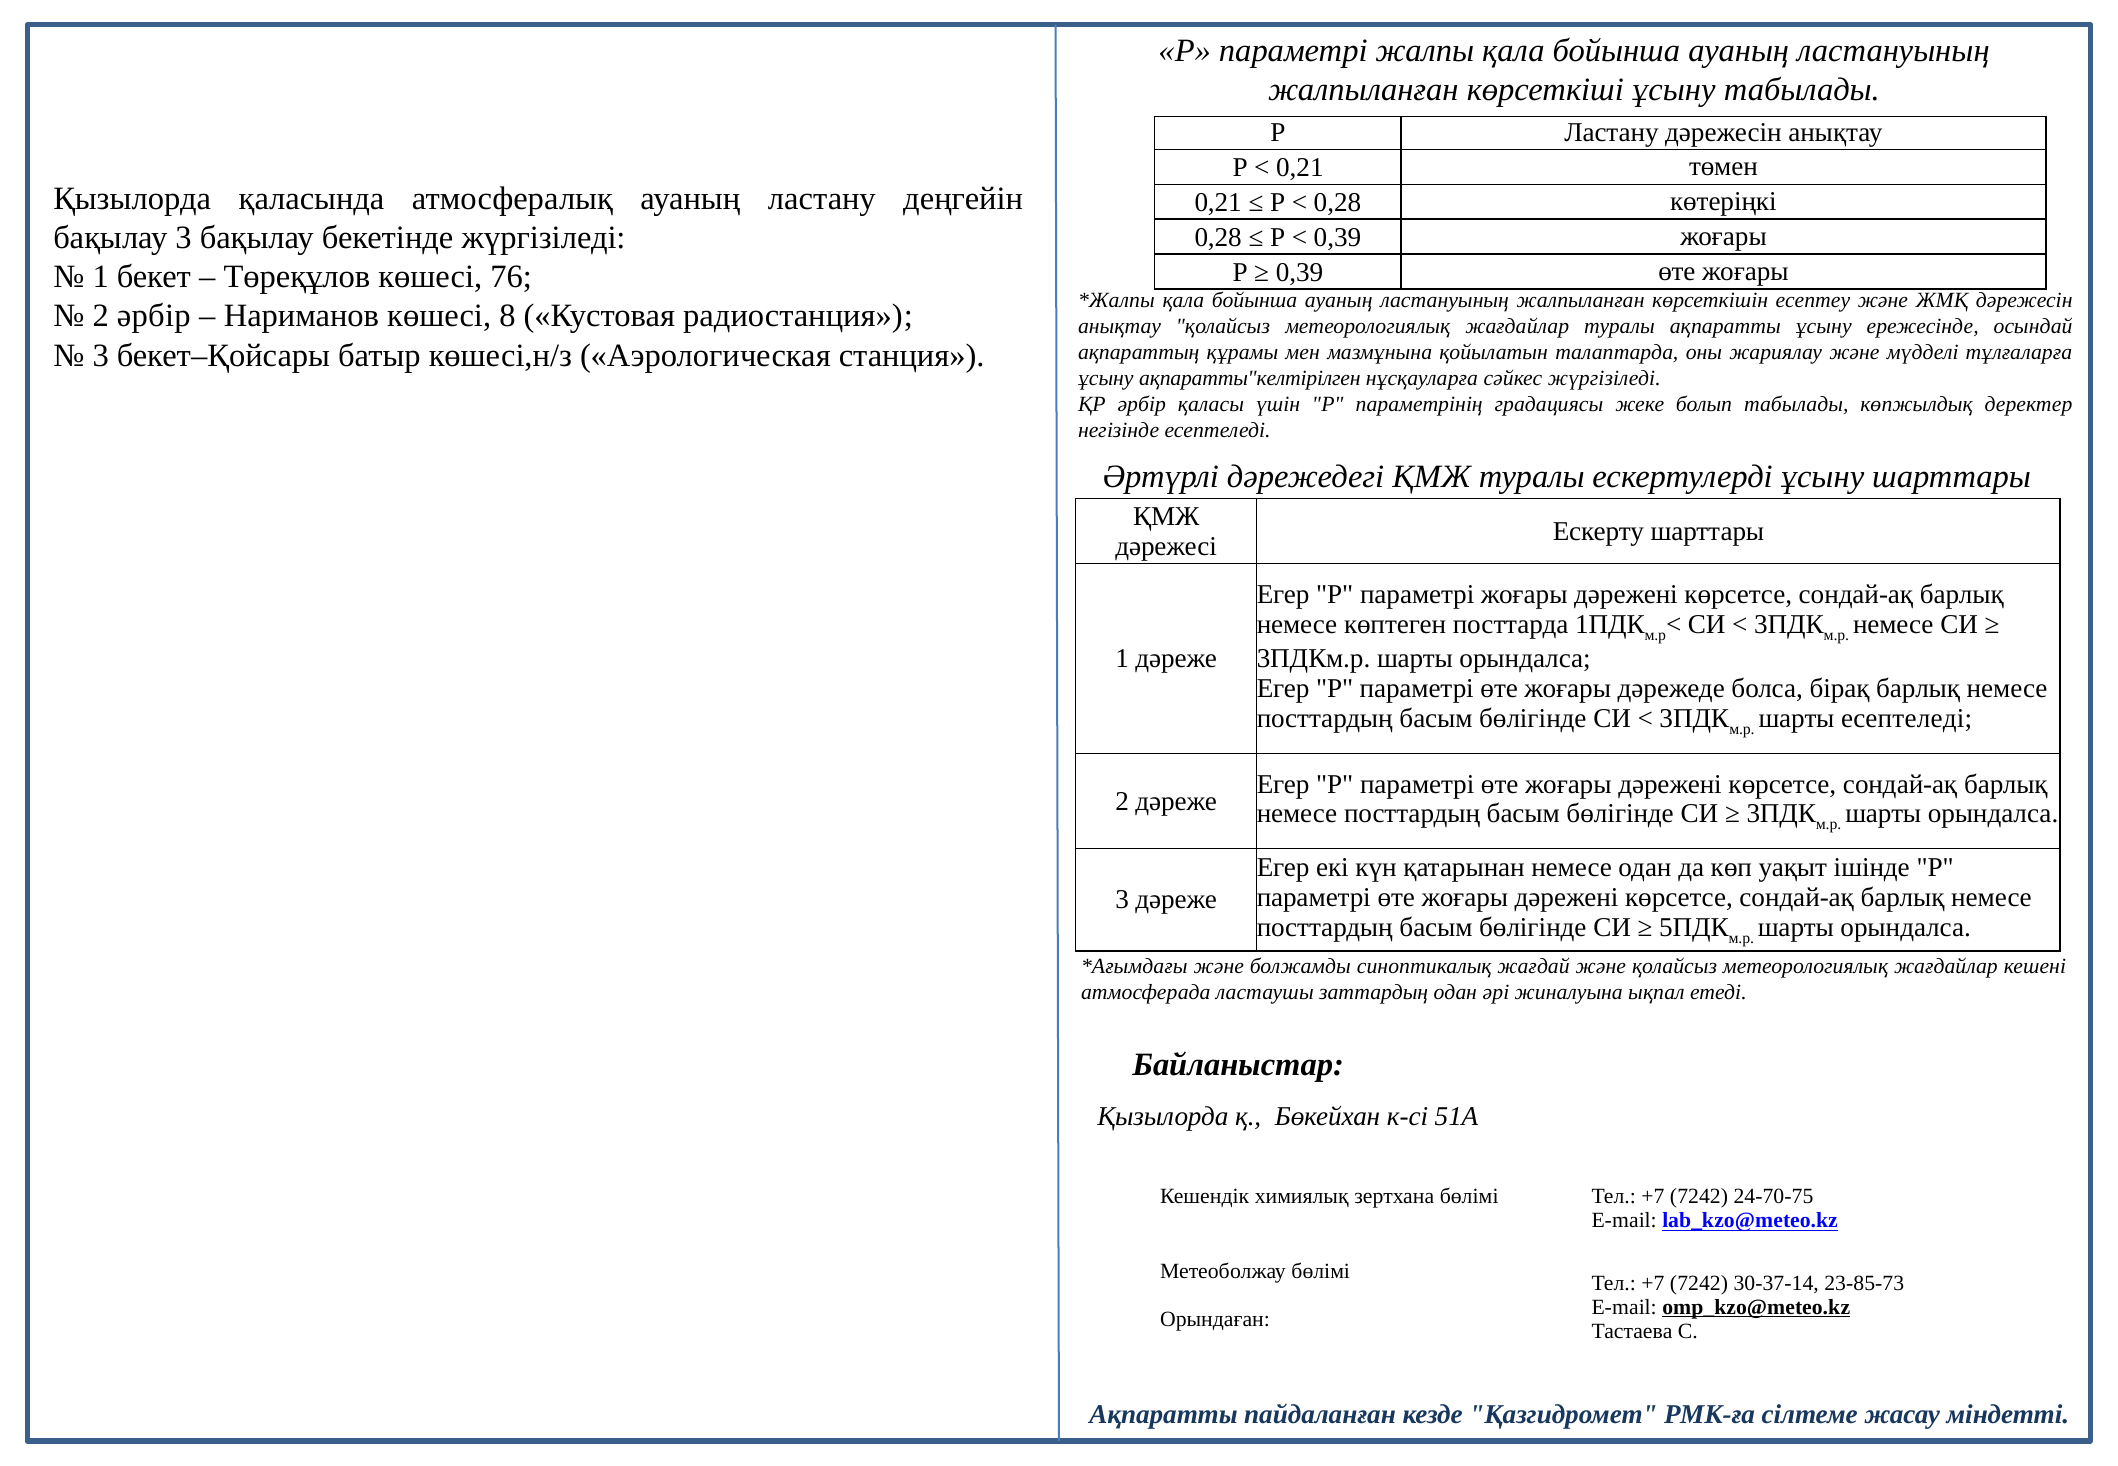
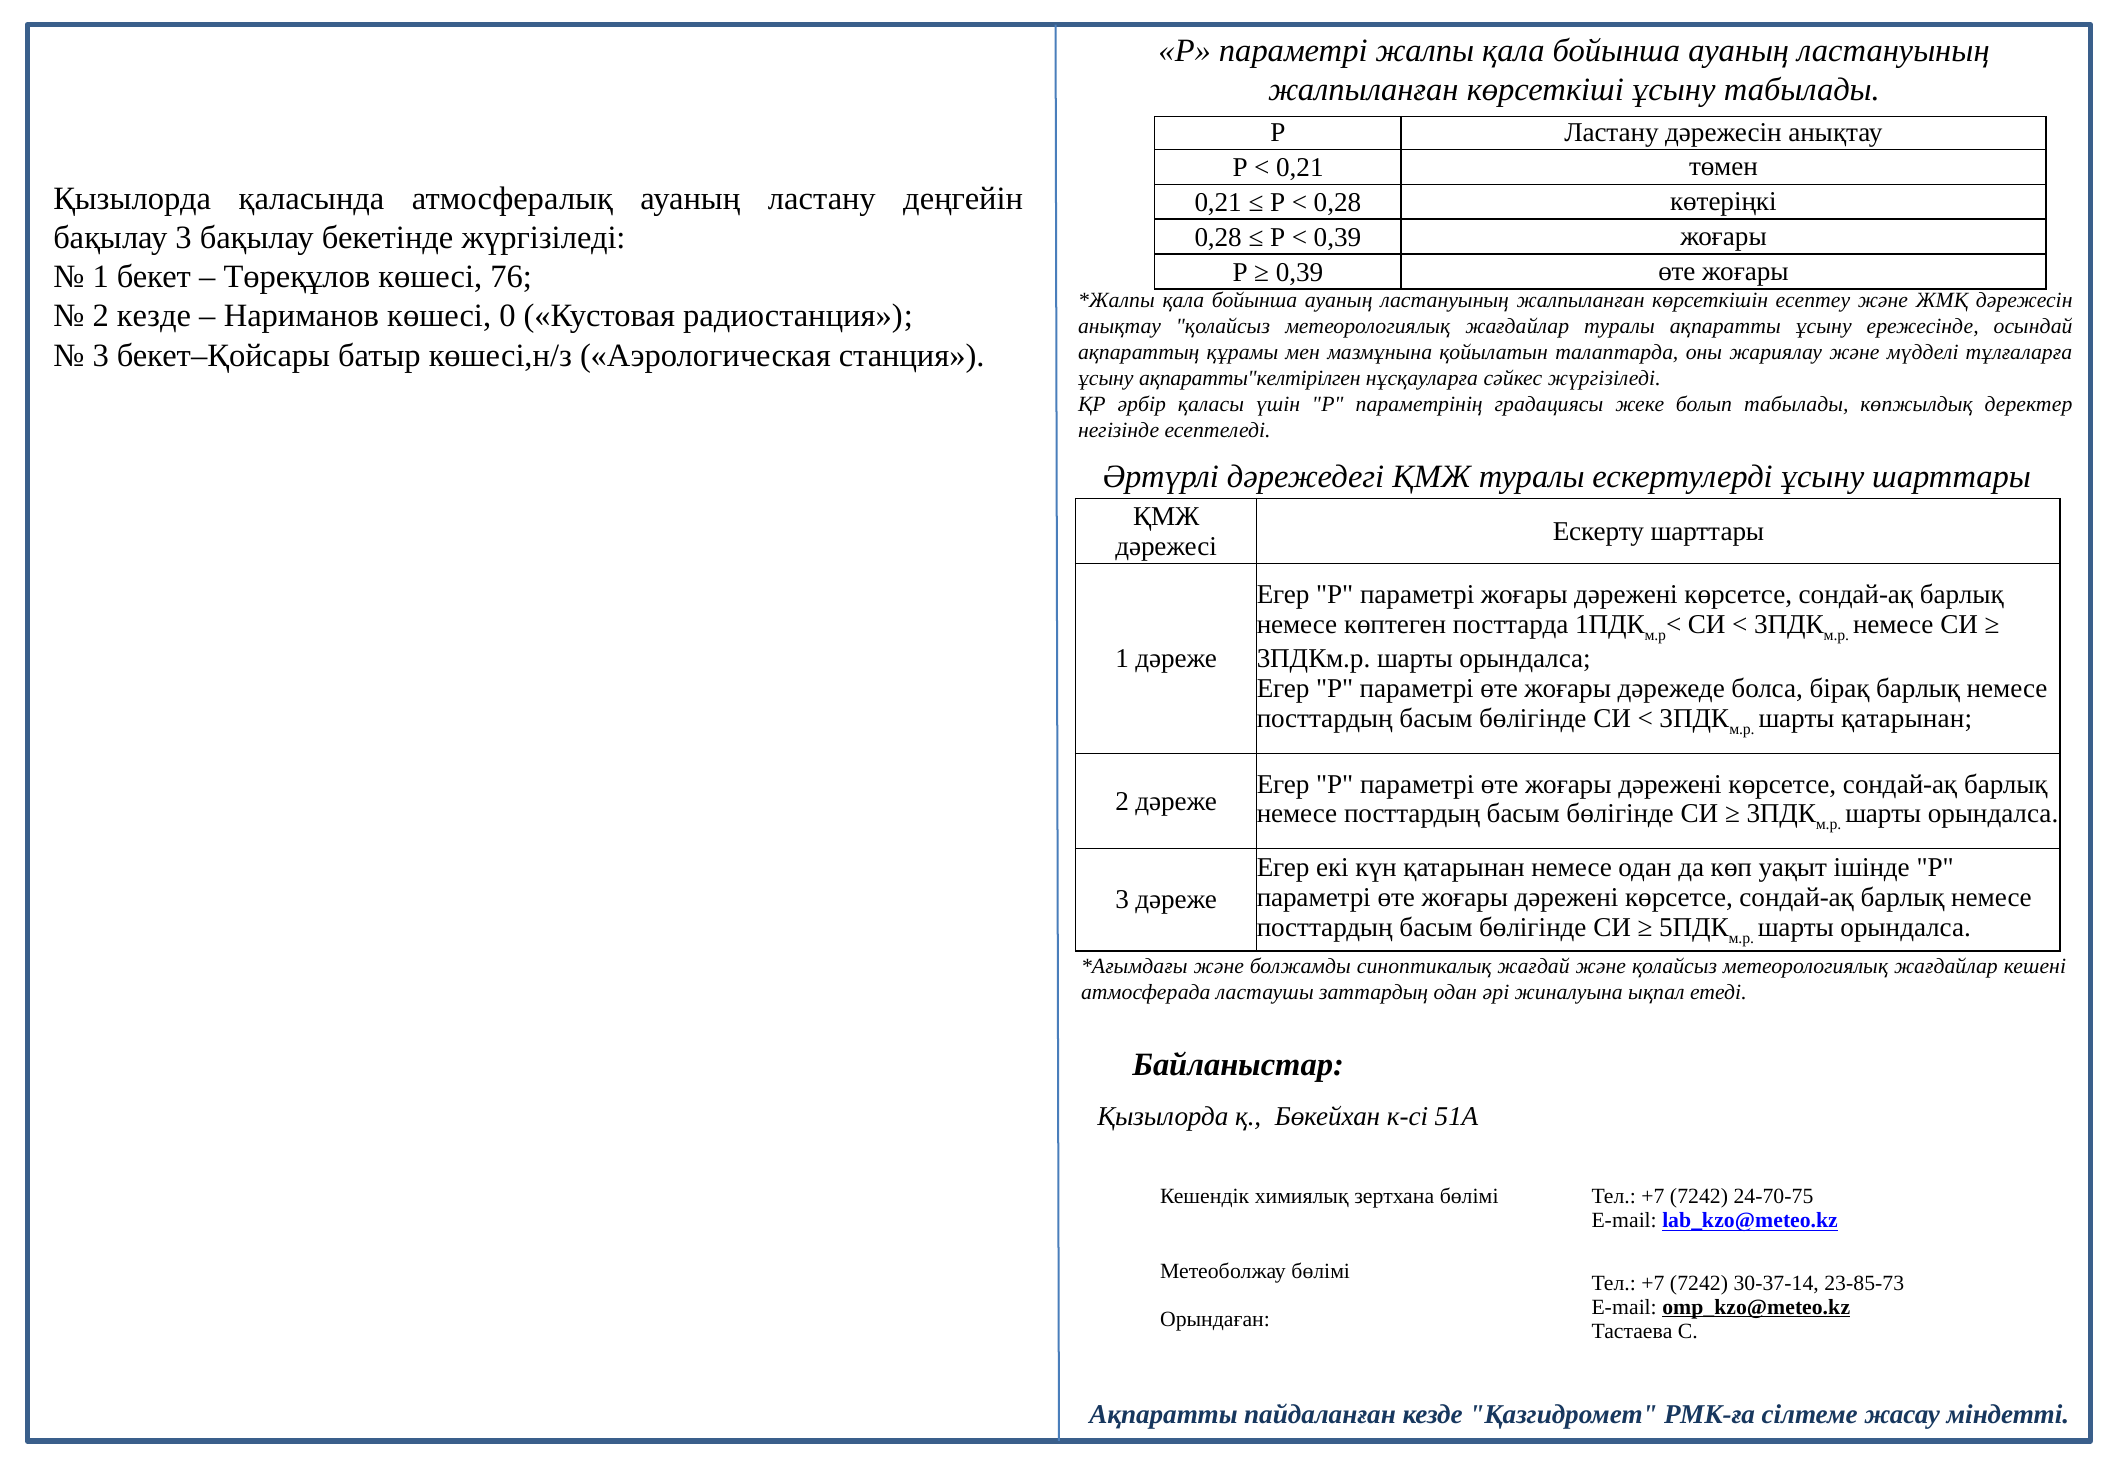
2 әрбір: әрбір -> кезде
8: 8 -> 0
шарты есептеледі: есептеледі -> қатарынан
